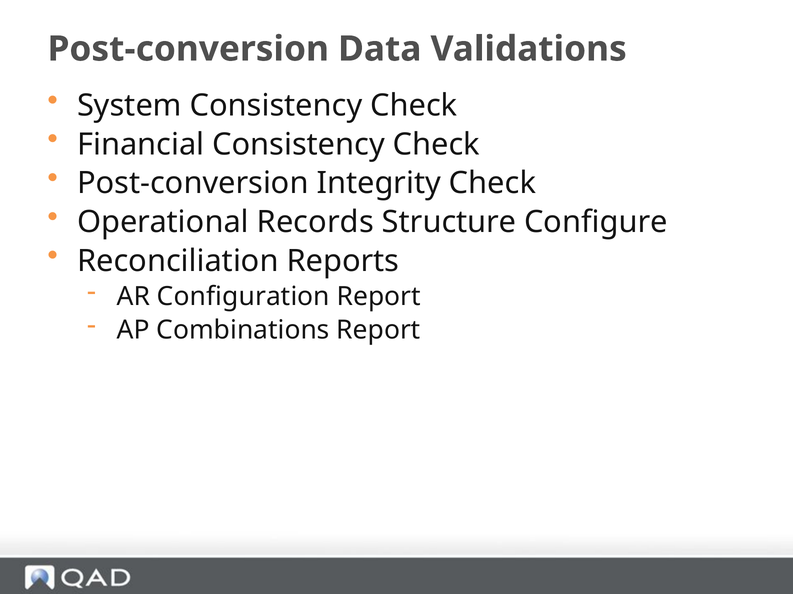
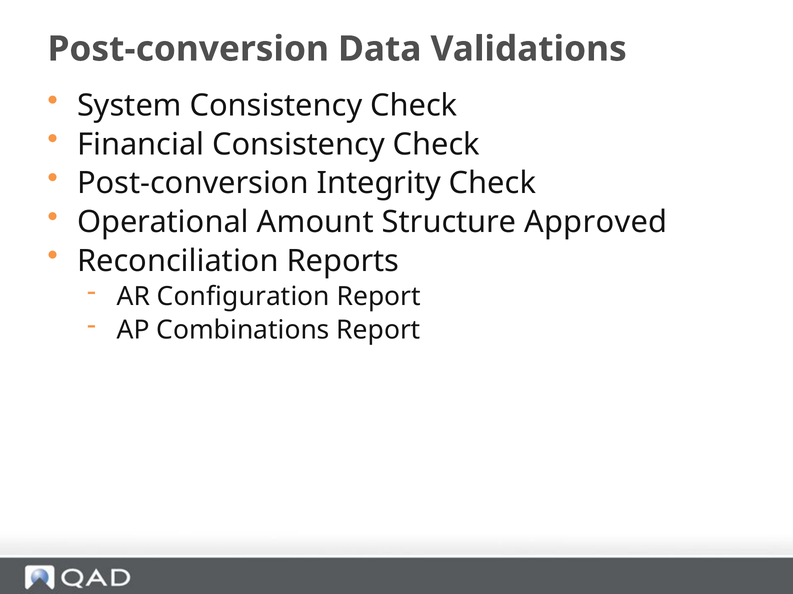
Records: Records -> Amount
Configure: Configure -> Approved
